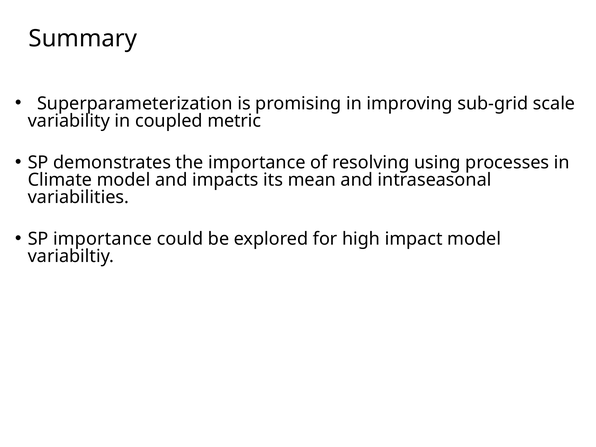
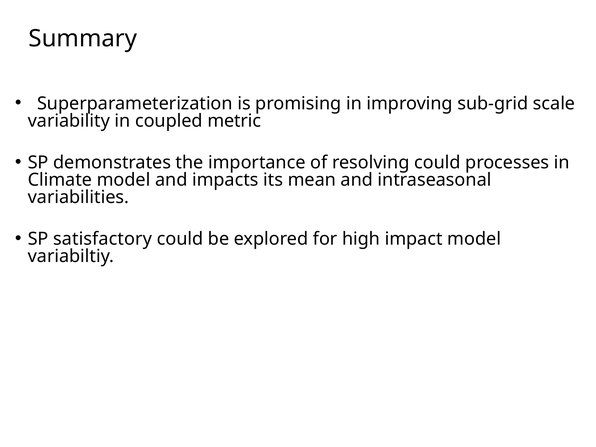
resolving using: using -> could
SP importance: importance -> satisfactory
